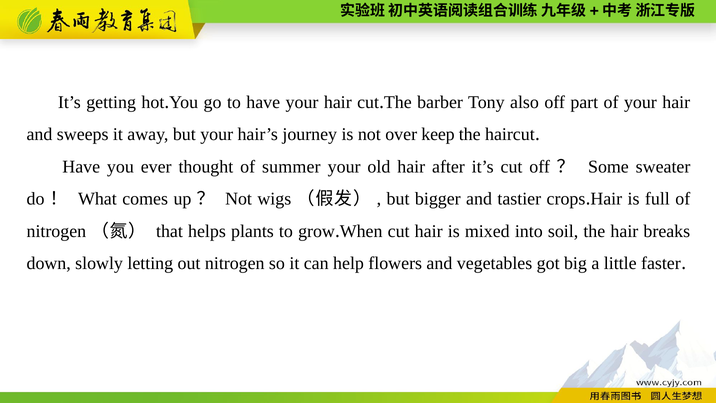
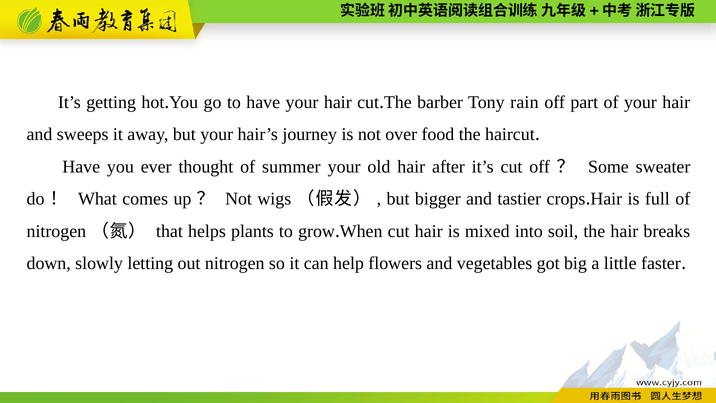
also: also -> rain
keep: keep -> food
